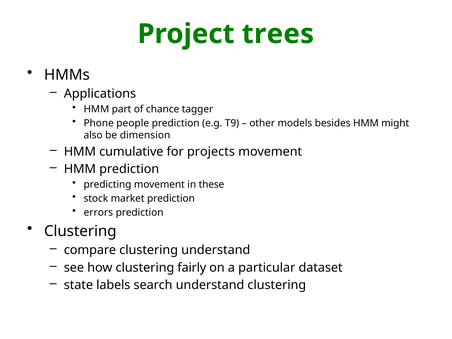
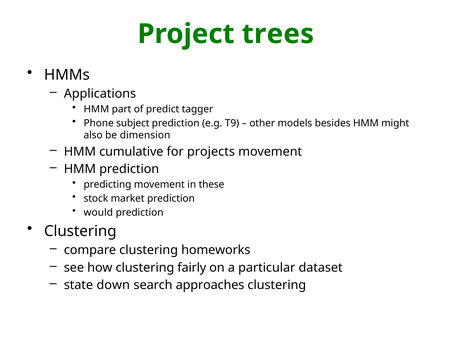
chance: chance -> predict
people: people -> subject
errors: errors -> would
clustering understand: understand -> homeworks
labels: labels -> down
search understand: understand -> approaches
